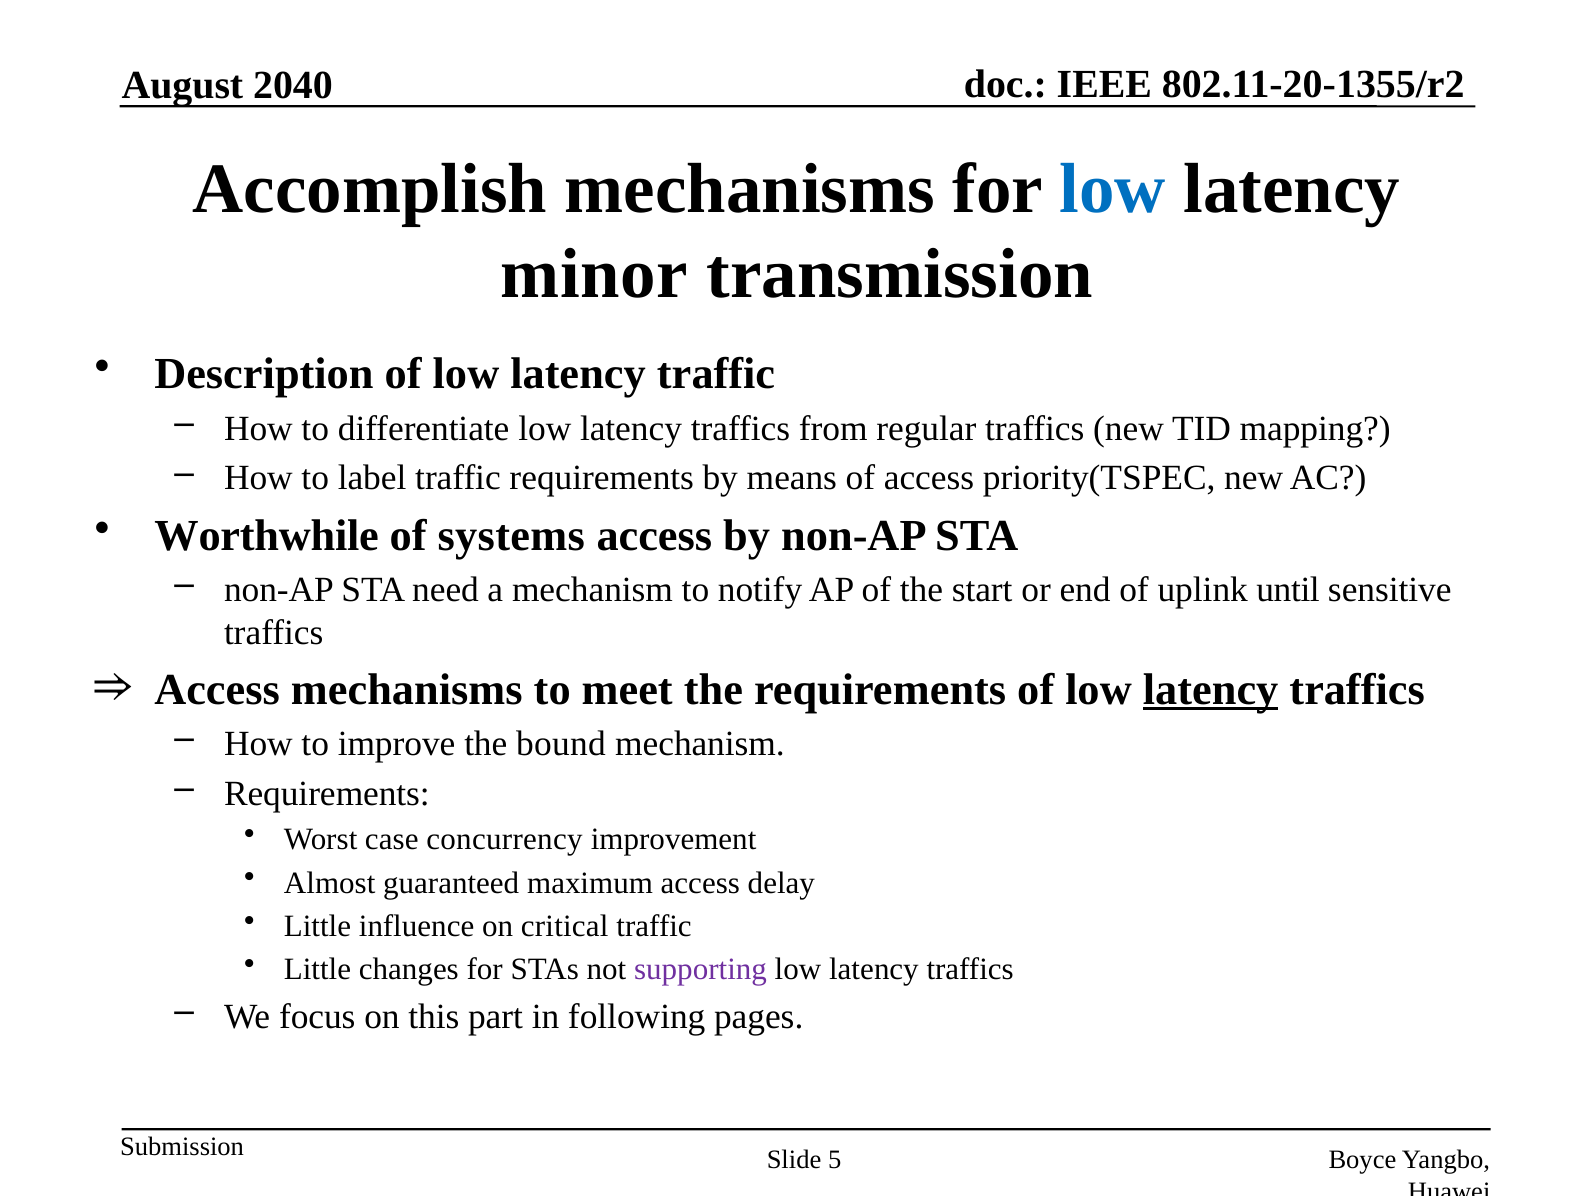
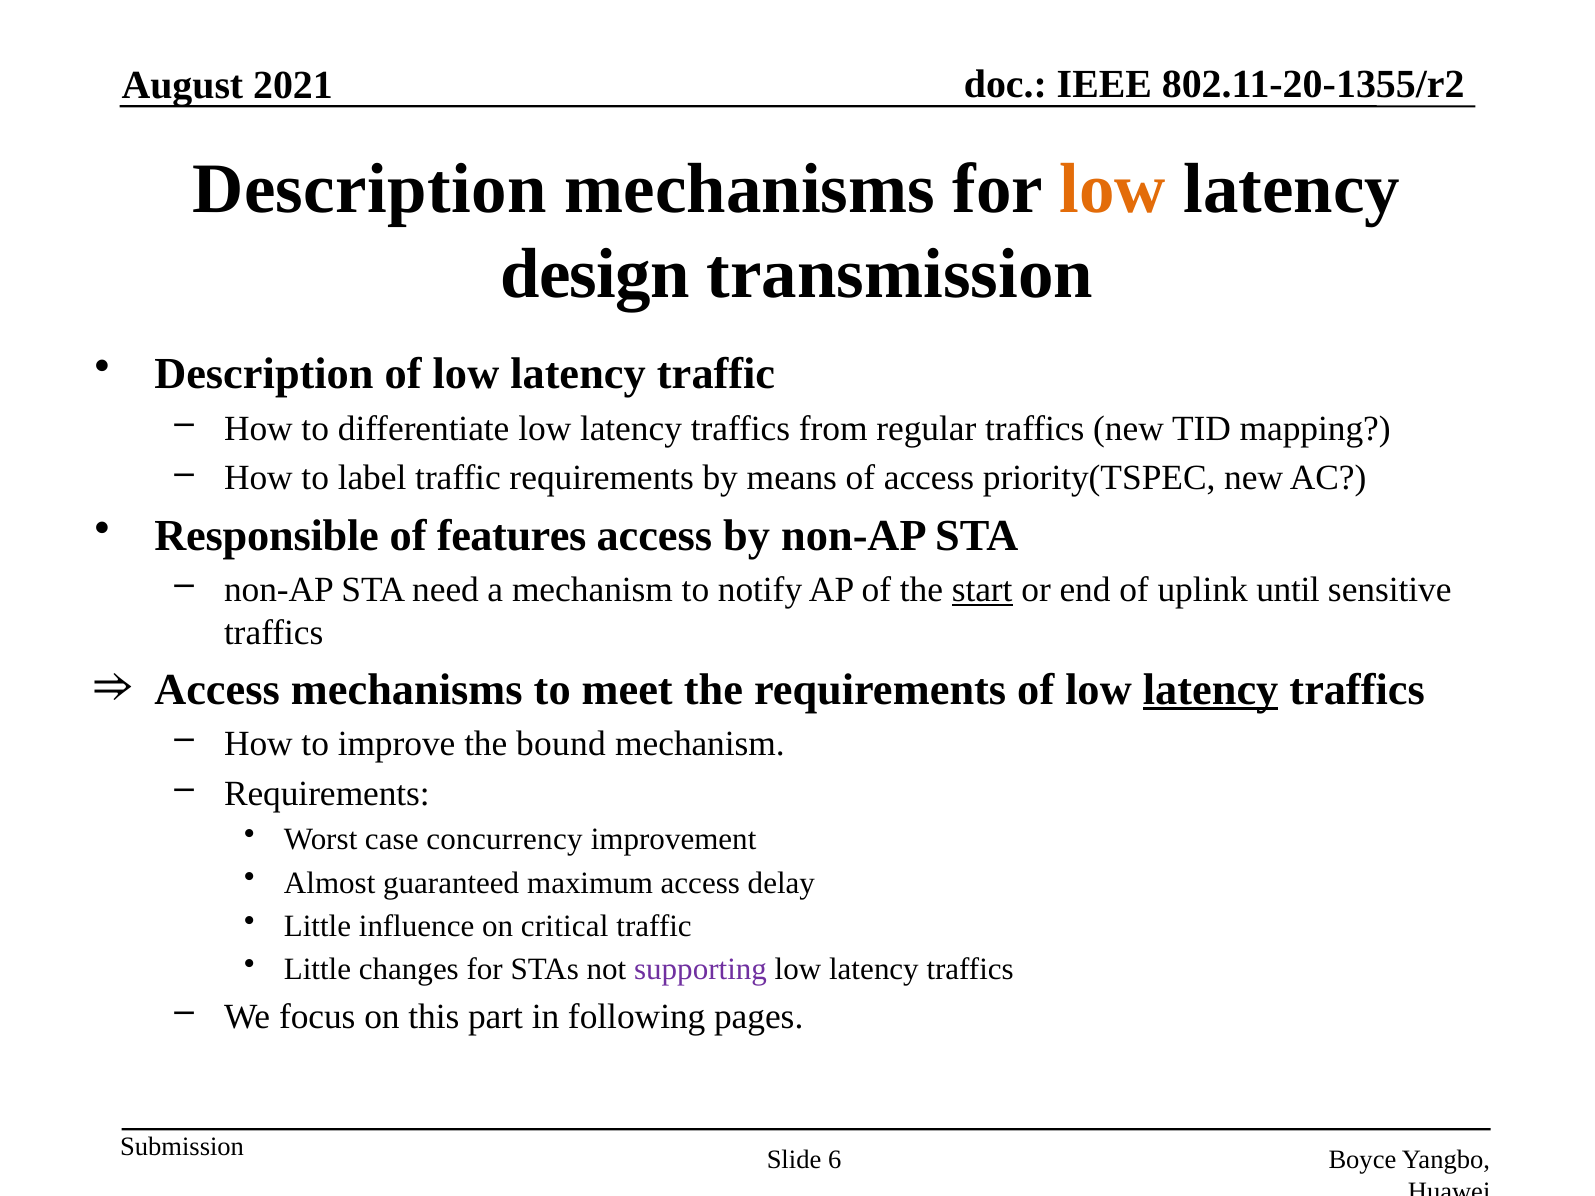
2040: 2040 -> 2021
Accomplish at (370, 189): Accomplish -> Description
low at (1113, 189) colour: blue -> orange
minor: minor -> design
Worthwhile: Worthwhile -> Responsible
systems: systems -> features
start underline: none -> present
5: 5 -> 6
